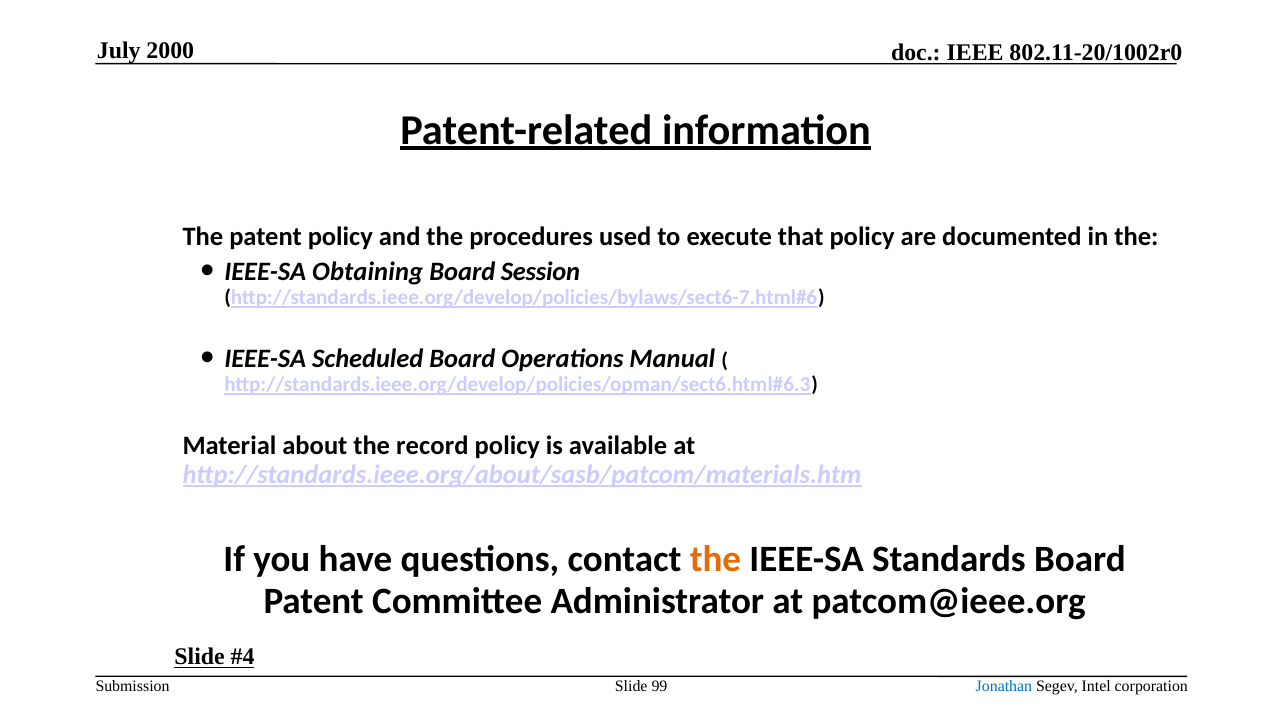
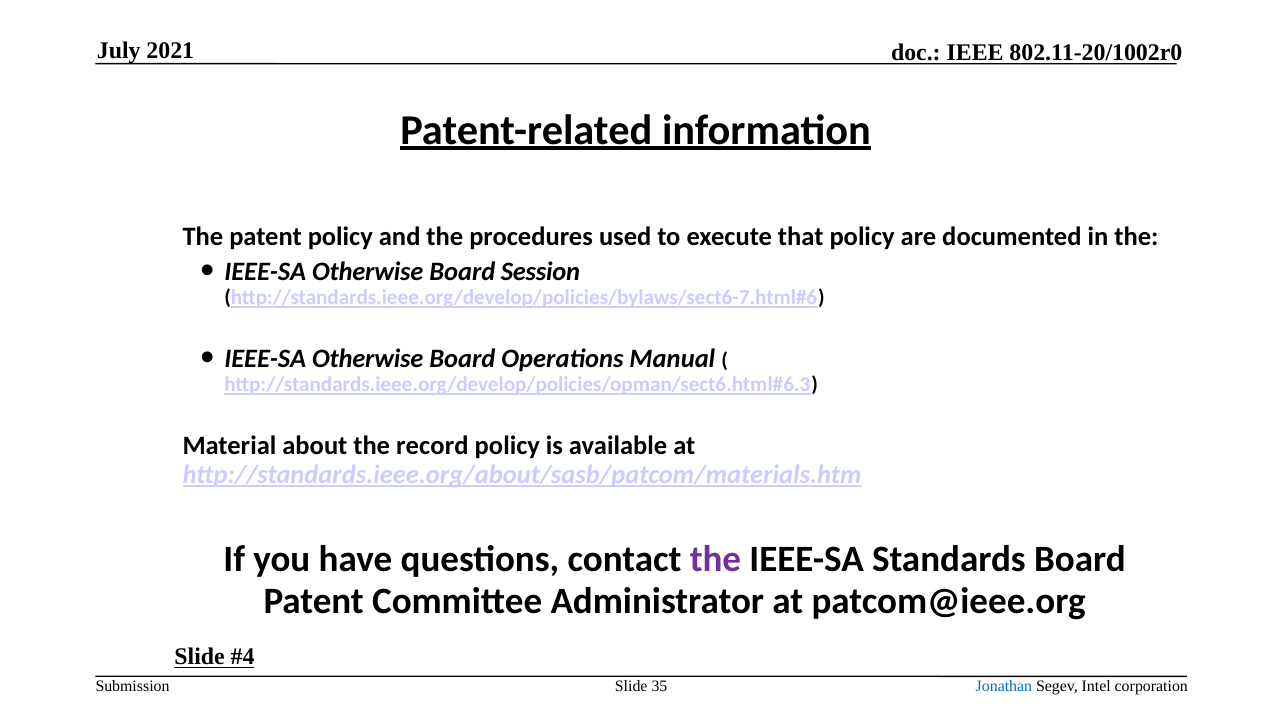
2000: 2000 -> 2021
Obtaining at (368, 271): Obtaining -> Otherwise
Scheduled at (368, 358): Scheduled -> Otherwise
the at (715, 559) colour: orange -> purple
99: 99 -> 35
